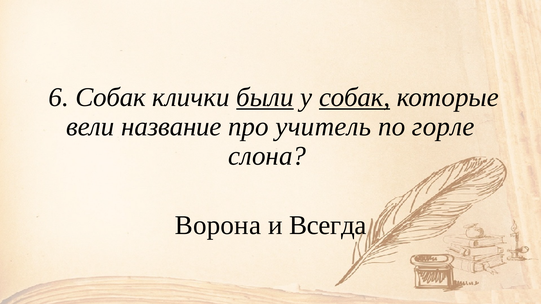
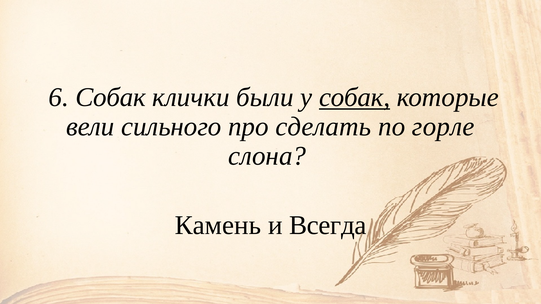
были underline: present -> none
название: название -> сильного
учитель: учитель -> сделать
Ворона: Ворона -> Камень
